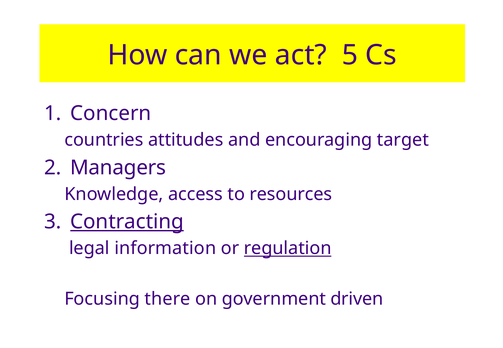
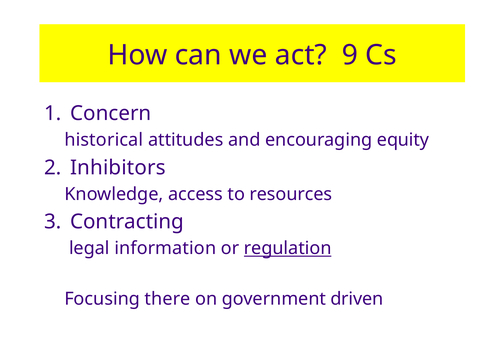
5: 5 -> 9
countries: countries -> historical
target: target -> equity
Managers: Managers -> Inhibitors
Contracting underline: present -> none
